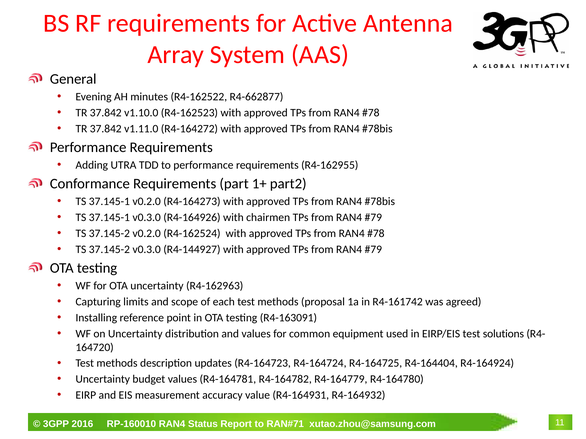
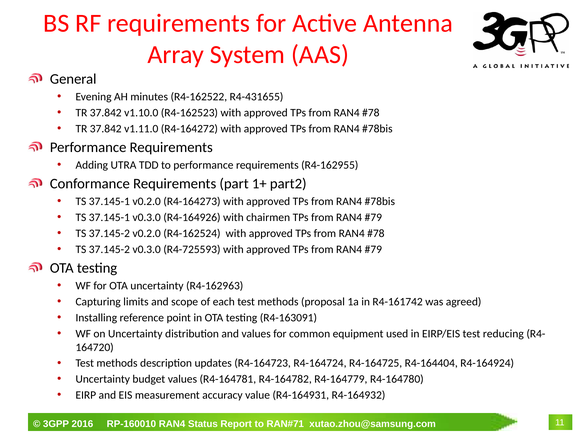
R4-662877: R4-662877 -> R4-431655
R4-144927: R4-144927 -> R4-725593
solutions: solutions -> reducing
